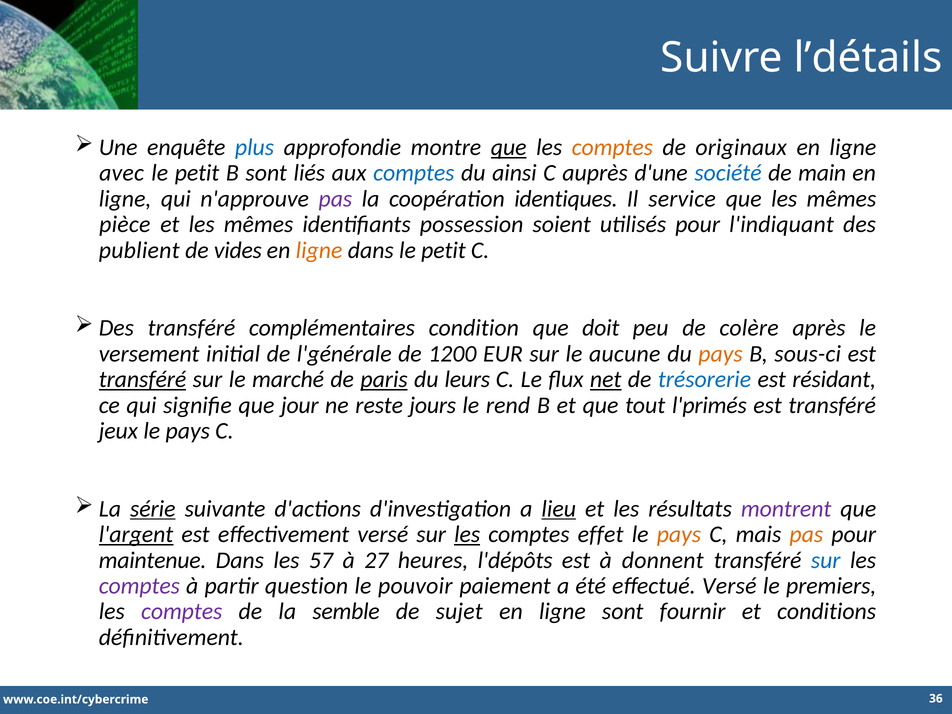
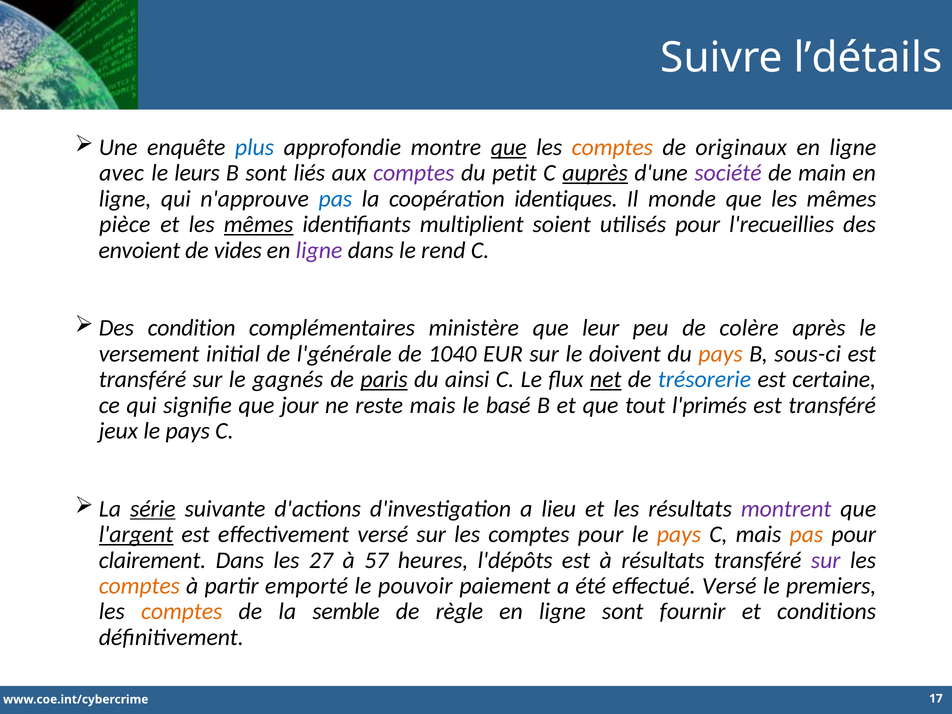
petit at (197, 173): petit -> leurs
comptes at (414, 173) colour: blue -> purple
ainsi: ainsi -> petit
auprès underline: none -> present
société colour: blue -> purple
pas at (335, 199) colour: purple -> blue
service: service -> monde
mêmes at (259, 224) underline: none -> present
possession: possession -> multiplient
l'indiquant: l'indiquant -> l'recueillies
publient: publient -> envoient
ligne at (319, 250) colour: orange -> purple
dans le petit: petit -> rend
transféré at (192, 328): transféré -> condition
condition: condition -> ministère
doit: doit -> leur
1200: 1200 -> 1040
aucune: aucune -> doivent
transféré at (143, 379) underline: present -> none
marché: marché -> gagnés
leurs: leurs -> ainsi
résidant: résidant -> certaine
reste jours: jours -> mais
rend: rend -> basé
lieu underline: present -> none
les at (467, 534) underline: present -> none
comptes effet: effet -> pour
maintenue: maintenue -> clairement
57: 57 -> 27
27: 27 -> 57
à donnent: donnent -> résultats
sur at (826, 560) colour: blue -> purple
comptes at (139, 586) colour: purple -> orange
question: question -> emporté
comptes at (182, 612) colour: purple -> orange
sujet: sujet -> règle
36: 36 -> 17
